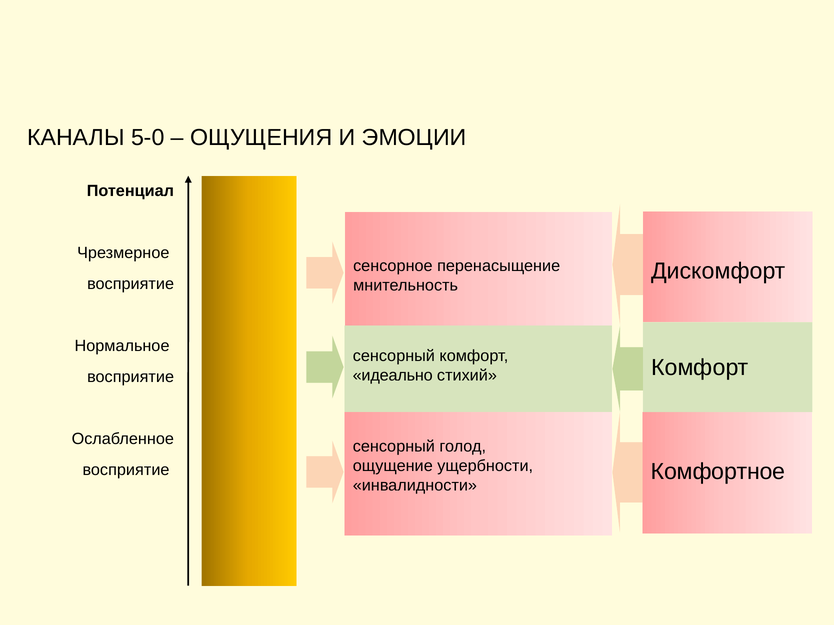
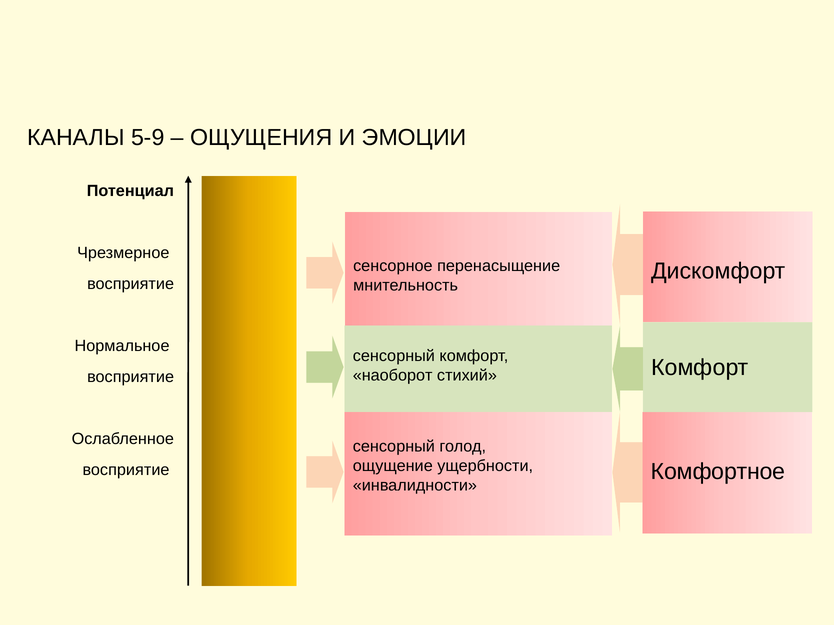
5-0: 5-0 -> 5-9
идеально: идеально -> наоборот
